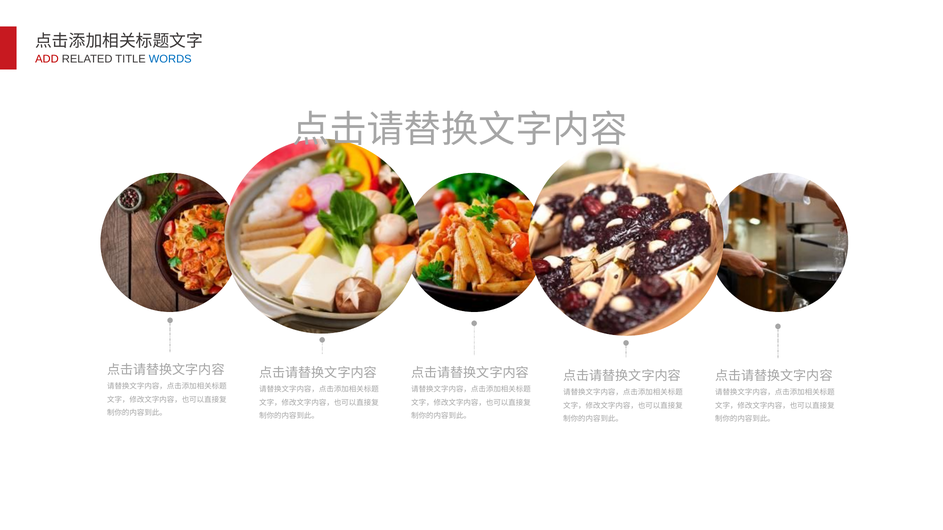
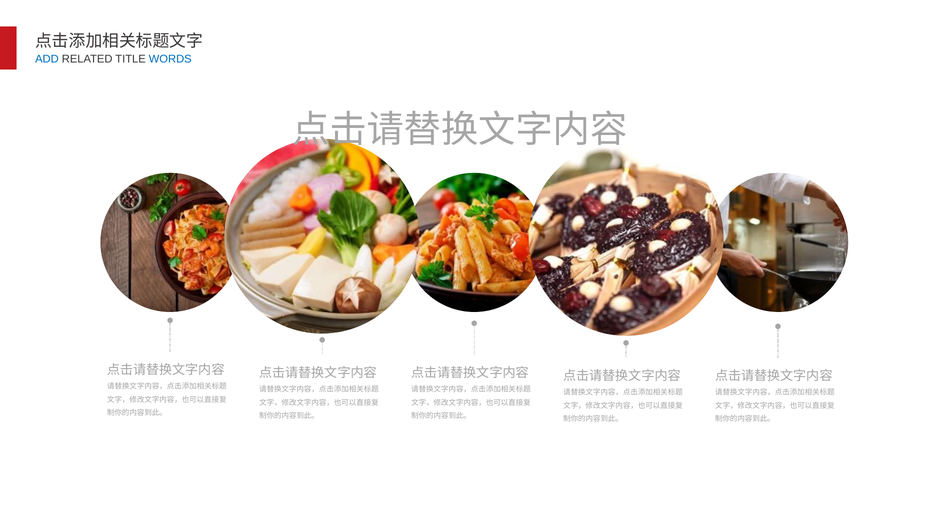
ADD colour: red -> blue
